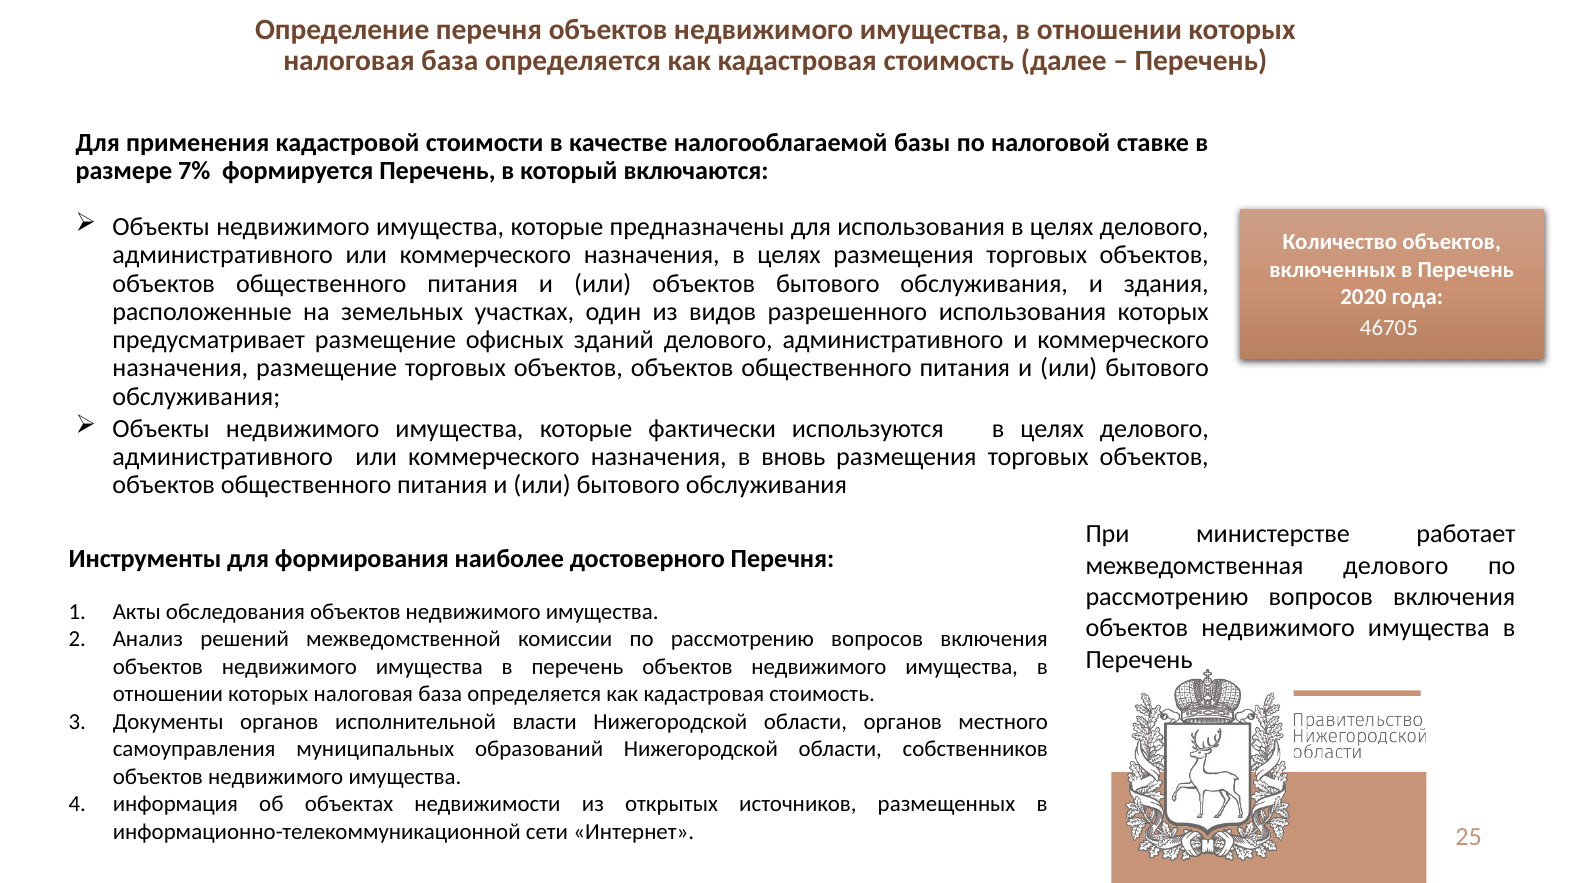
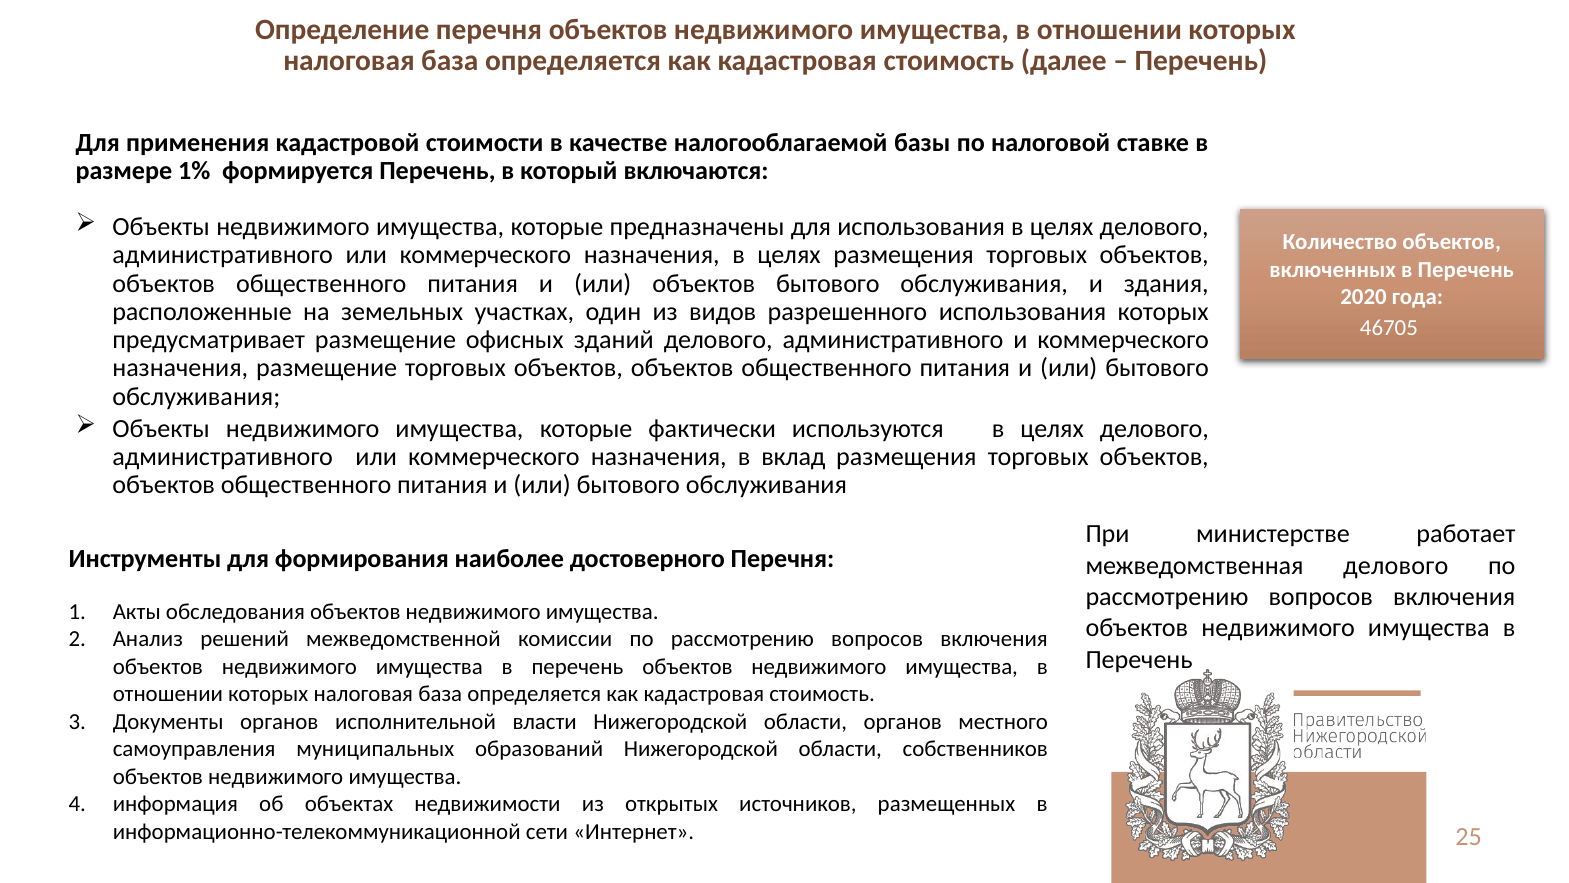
7%: 7% -> 1%
вновь: вновь -> вклад
